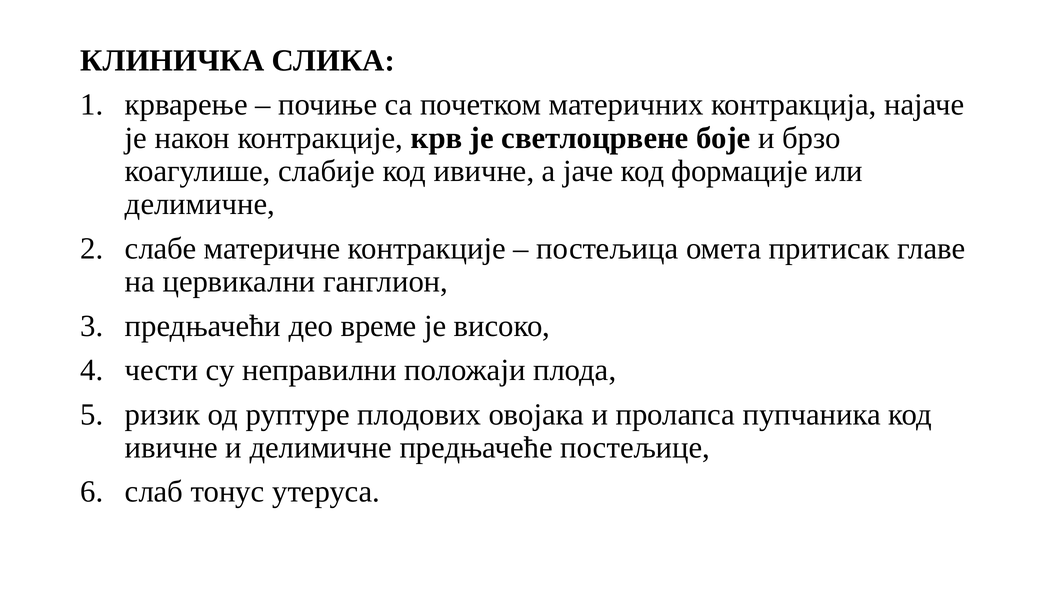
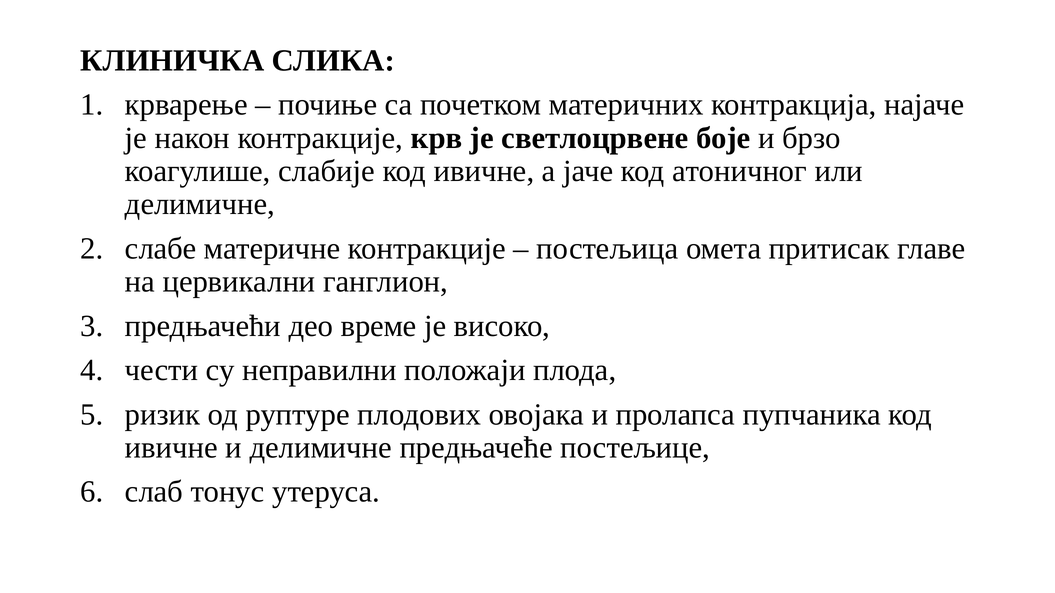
формације: формације -> атоничног
